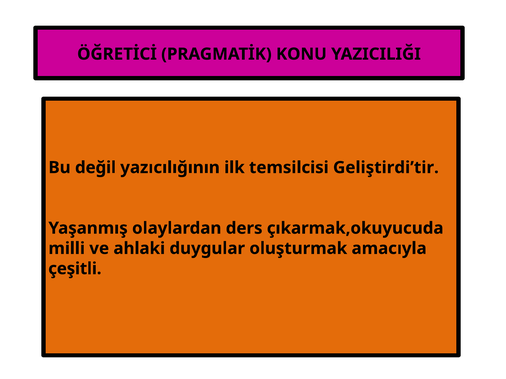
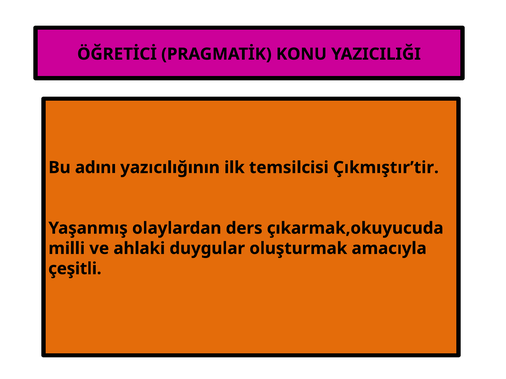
değil: değil -> adını
Geliştirdi’tir: Geliştirdi’tir -> Çıkmıştır’tir
